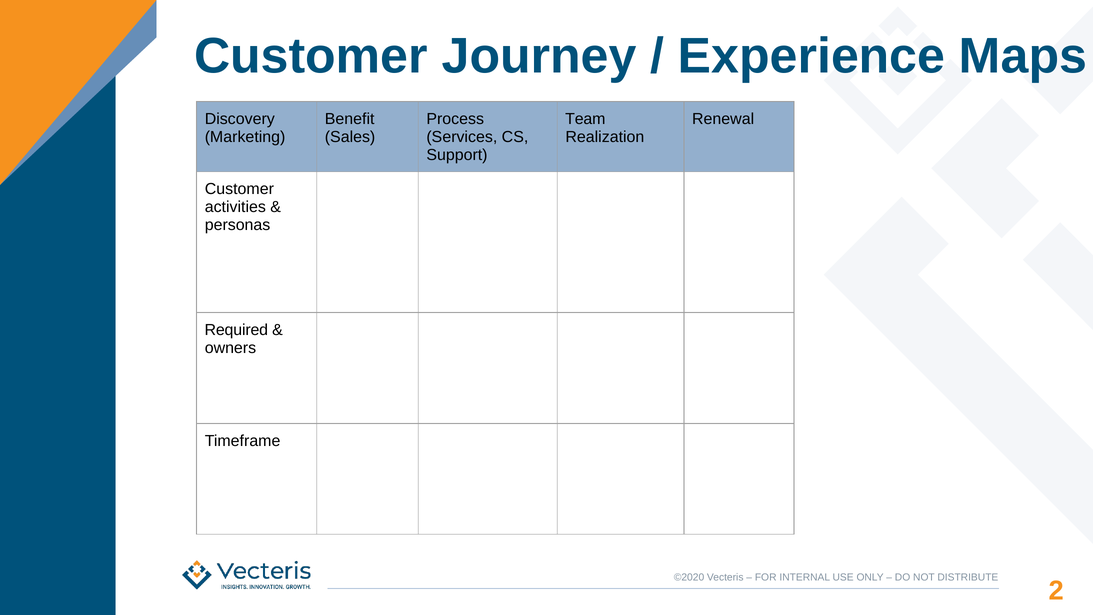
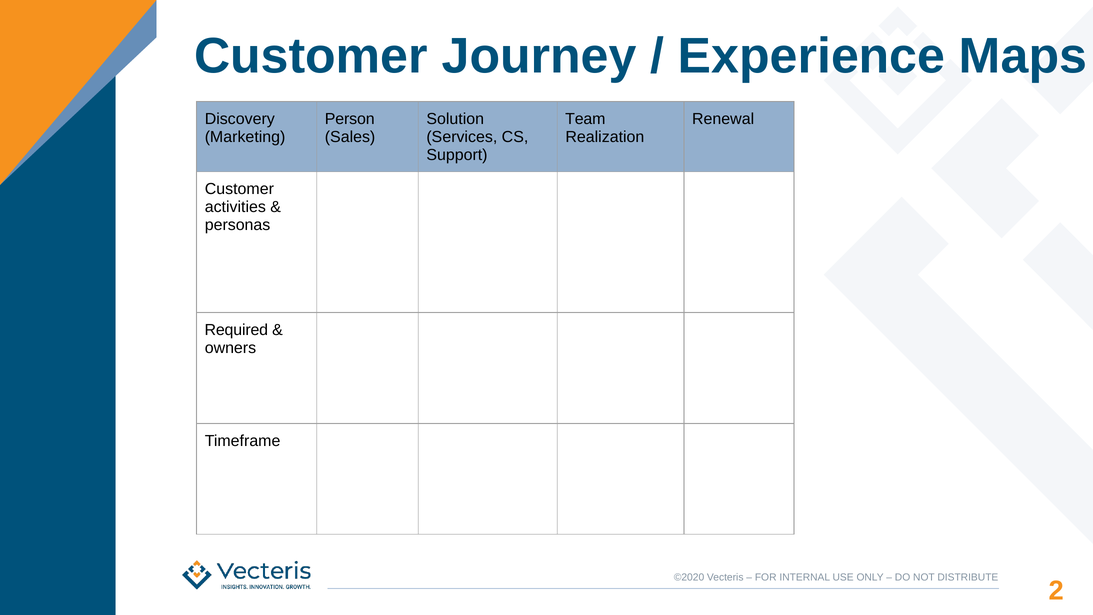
Benefit: Benefit -> Person
Process: Process -> Solution
